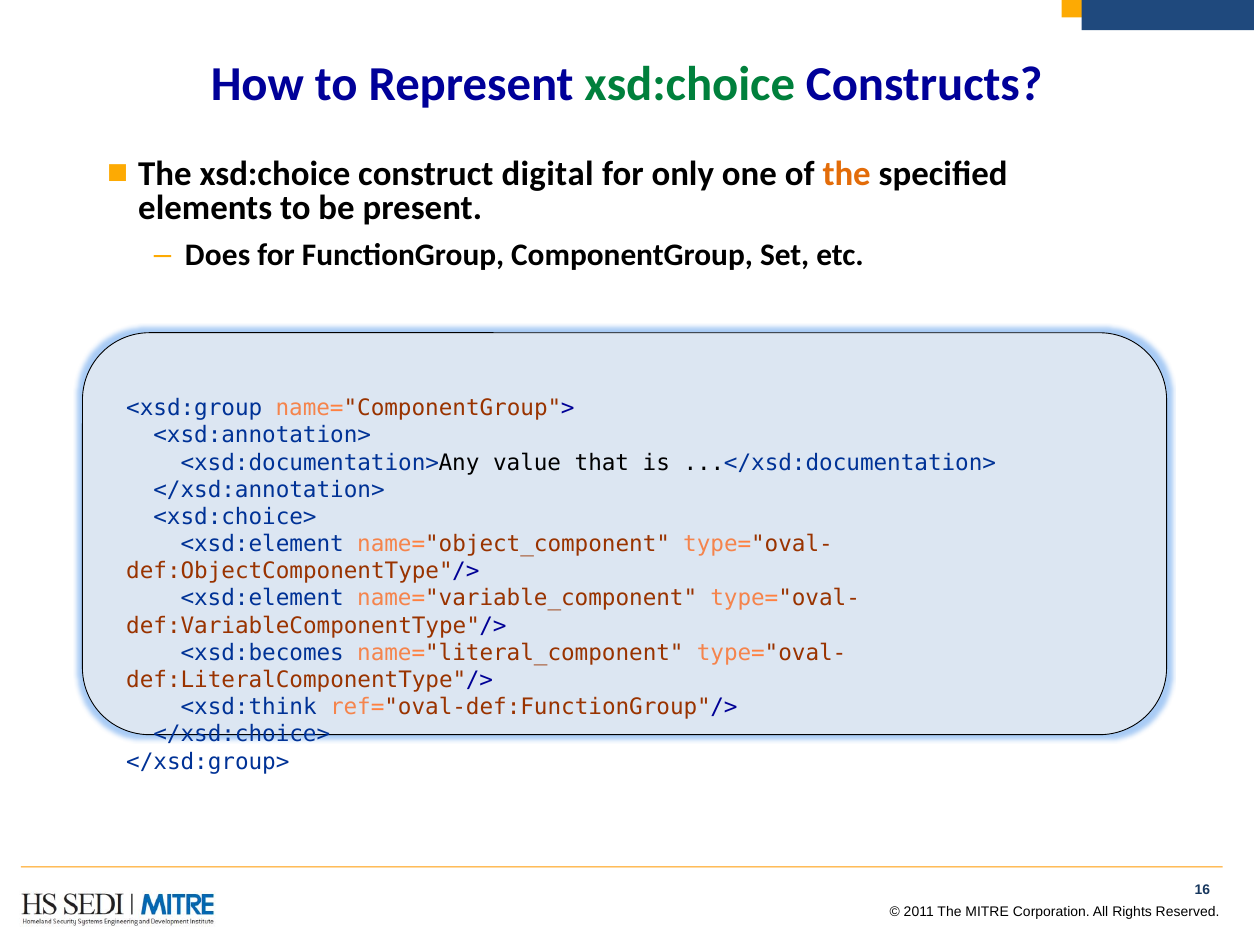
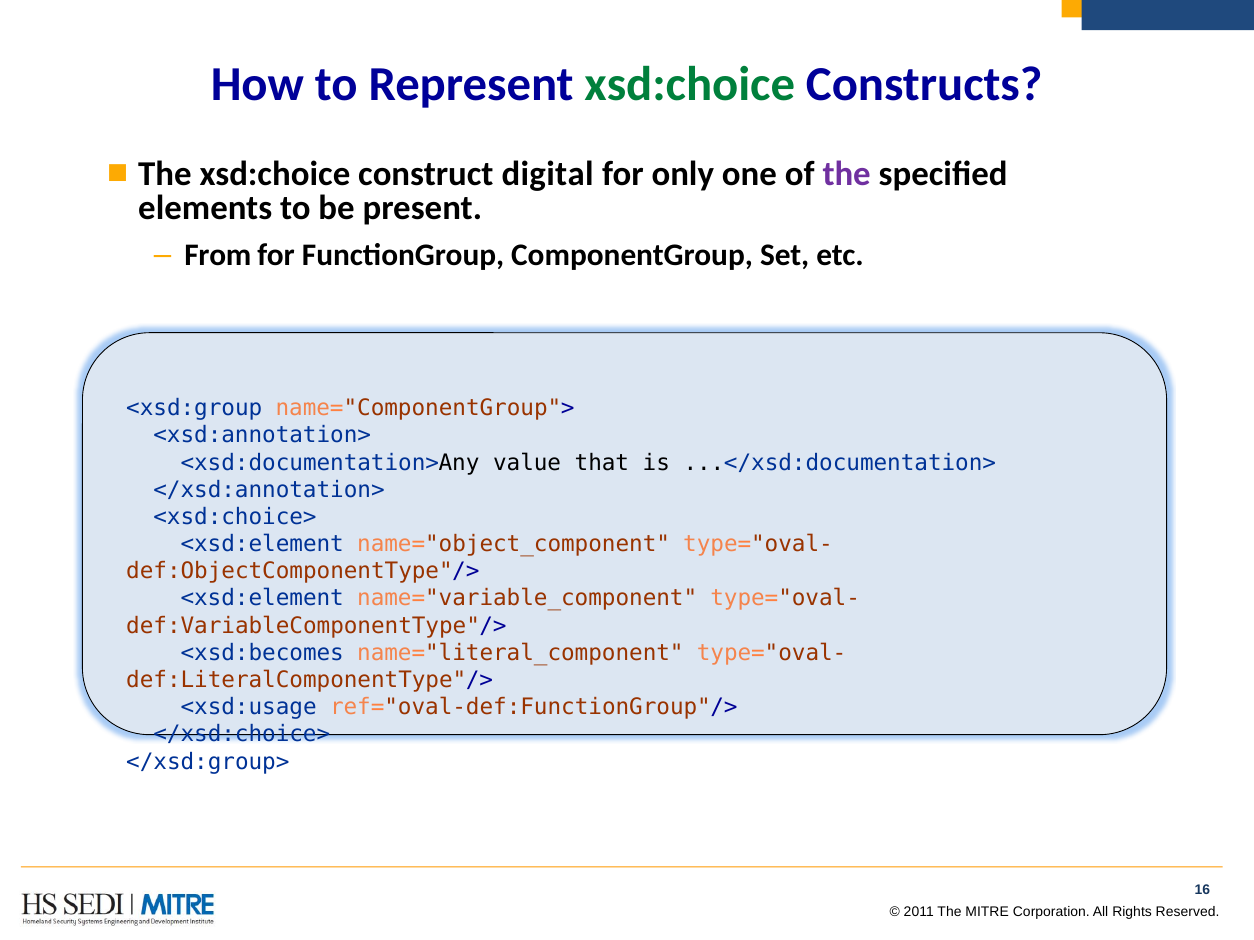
the at (847, 174) colour: orange -> purple
Does: Does -> From
<xsd:think: <xsd:think -> <xsd:usage
